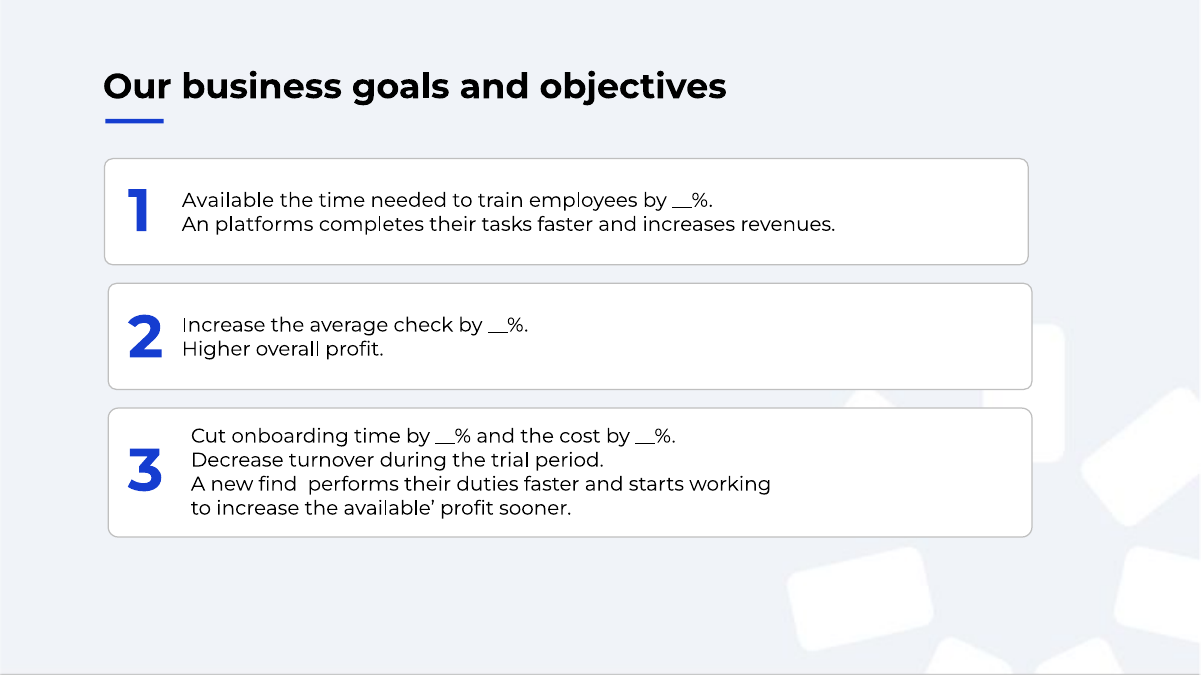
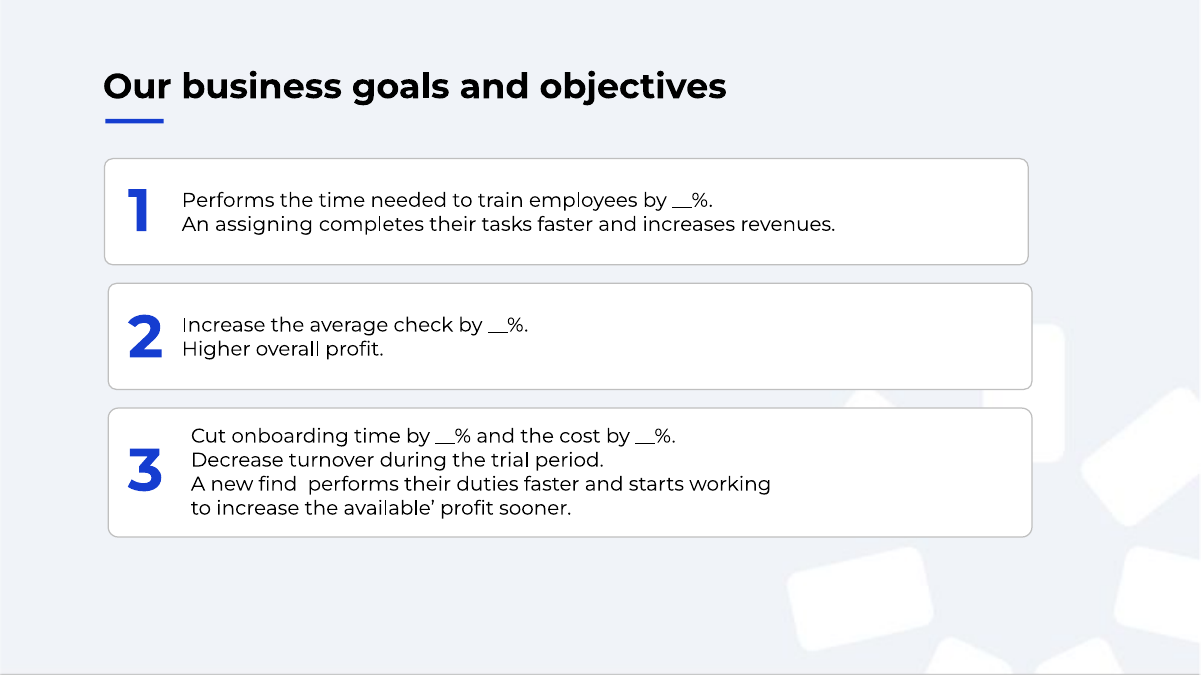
Available at (228, 200): Available -> Performs
platforms: platforms -> assigning
